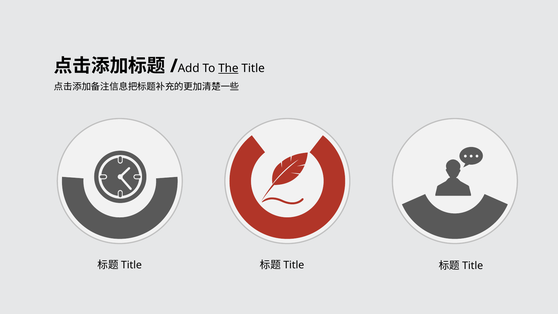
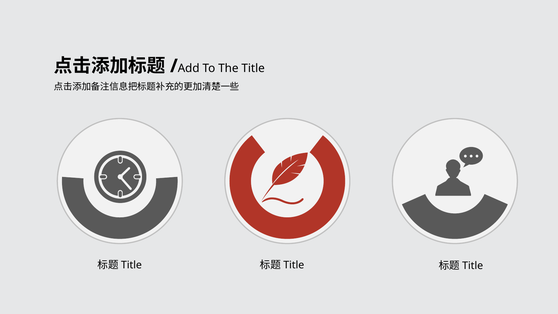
The underline: present -> none
